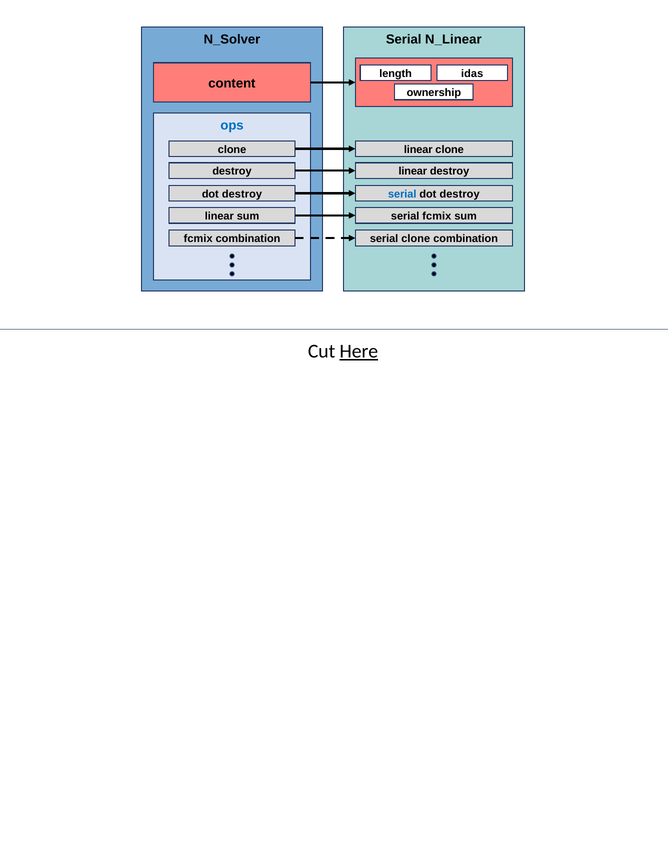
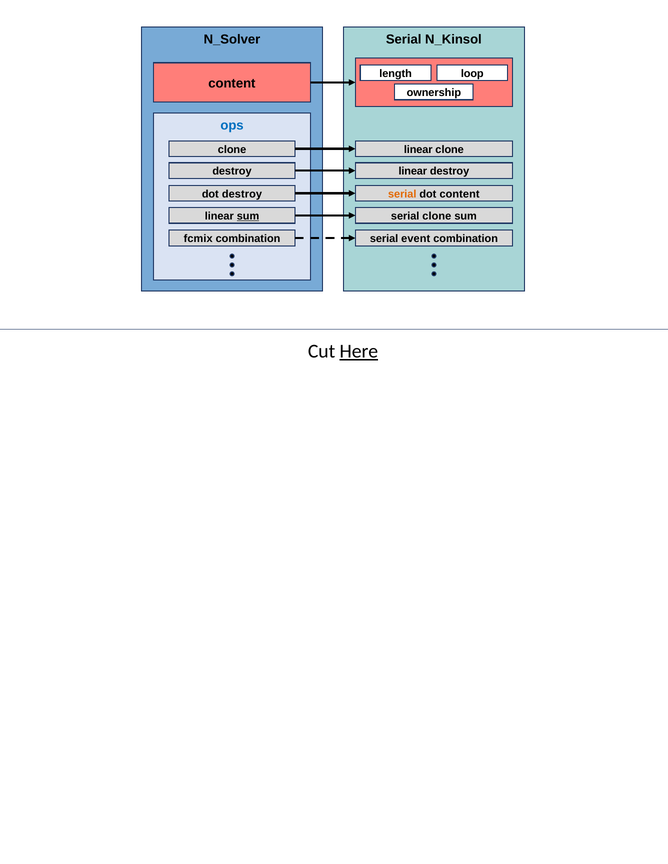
N_Linear: N_Linear -> N_Kinsol
idas: idas -> loop
serial at (402, 194) colour: blue -> orange
destroy at (460, 194): destroy -> content
sum at (248, 216) underline: none -> present
serial fcmix: fcmix -> clone
serial clone: clone -> event
